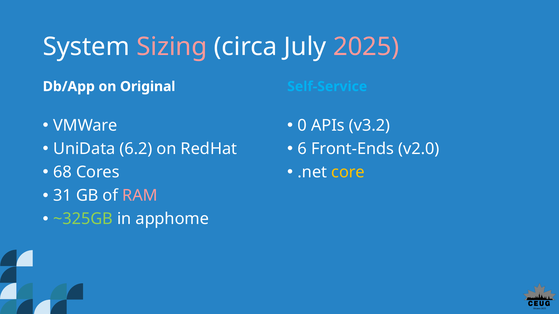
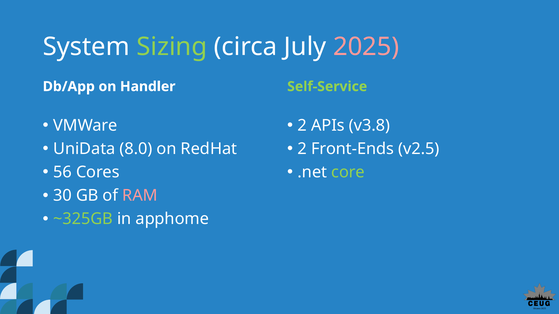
Sizing colour: pink -> light green
Original: Original -> Handler
Self-Service colour: light blue -> light green
0 at (302, 126): 0 -> 2
v3.2: v3.2 -> v3.8
6.2: 6.2 -> 8.0
6 at (302, 149): 6 -> 2
v2.0: v2.0 -> v2.5
68: 68 -> 56
core colour: yellow -> light green
31: 31 -> 30
